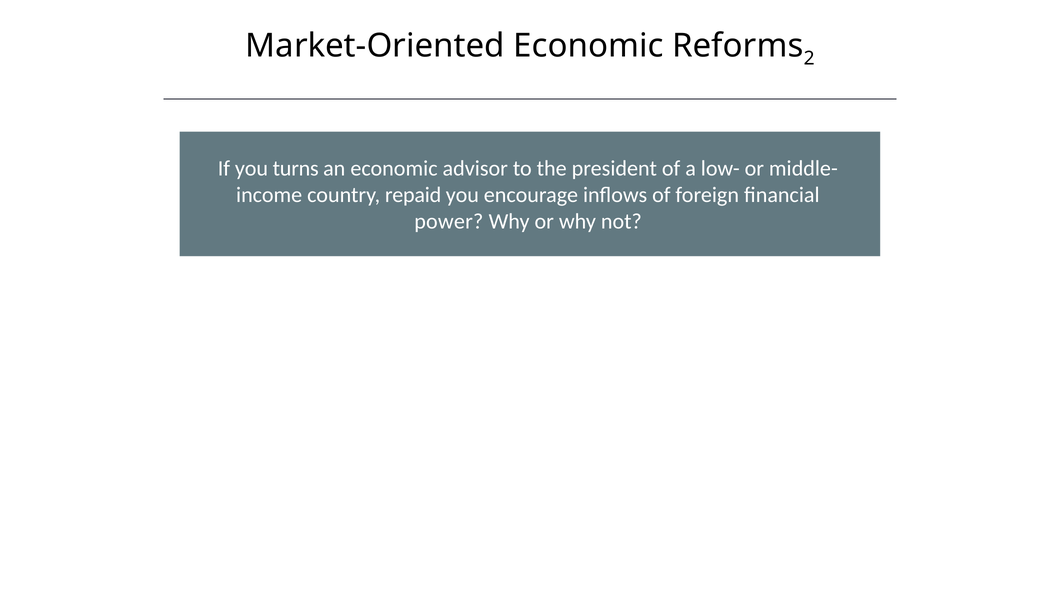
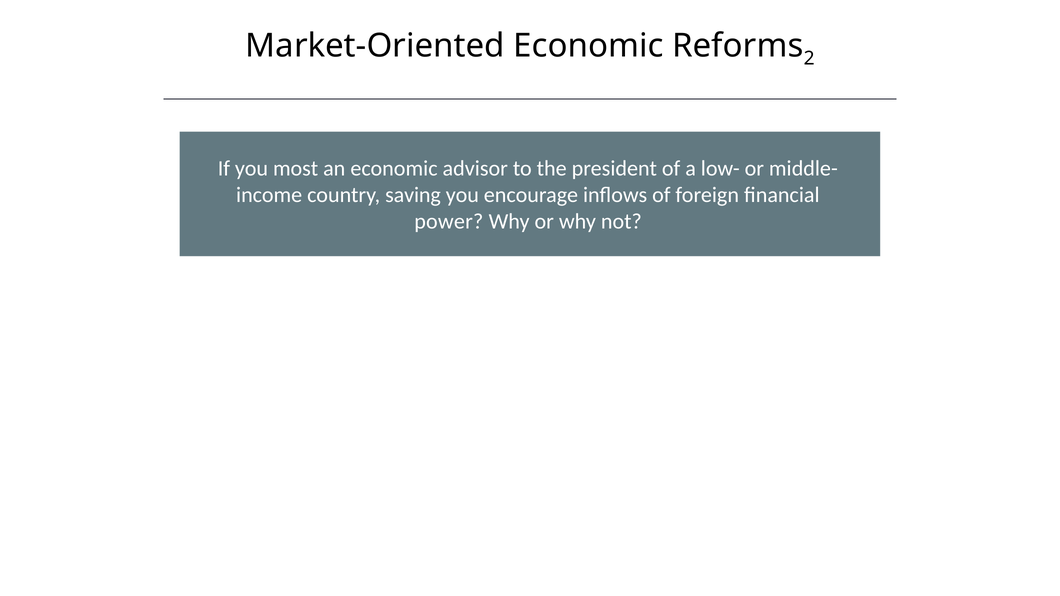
turns: turns -> most
repaid: repaid -> saving
